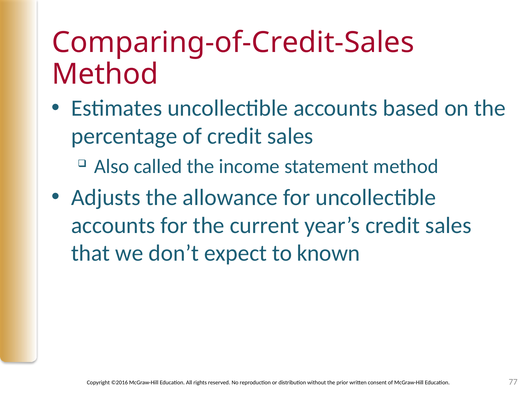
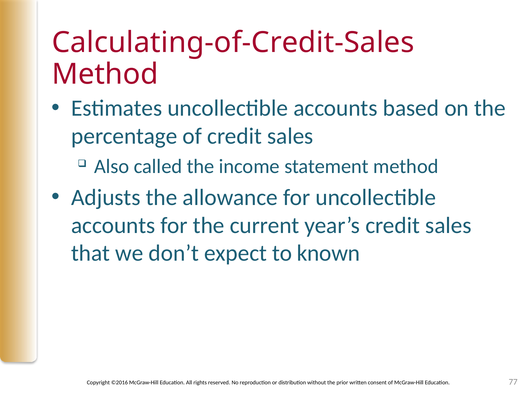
Comparing-of-Credit-Sales: Comparing-of-Credit-Sales -> Calculating-of-Credit-Sales
